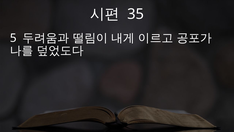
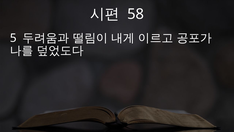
35: 35 -> 58
